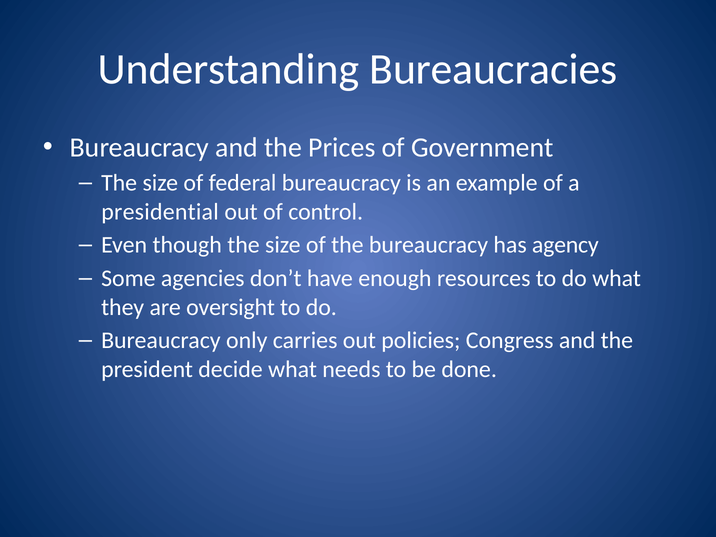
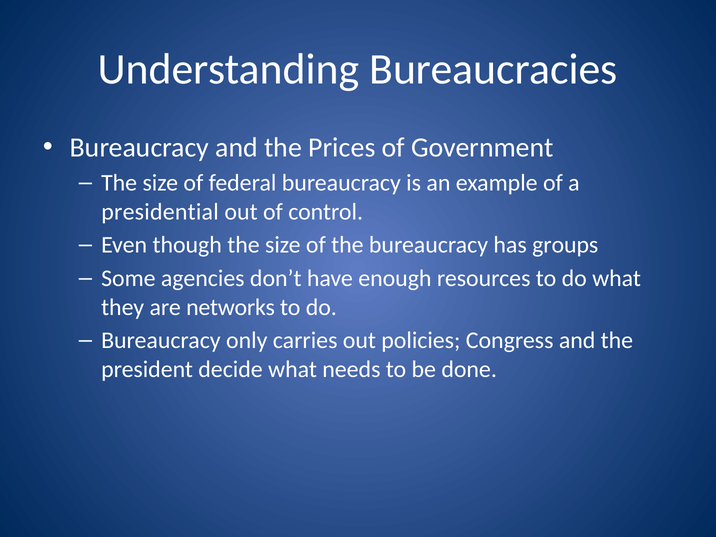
agency: agency -> groups
oversight: oversight -> networks
